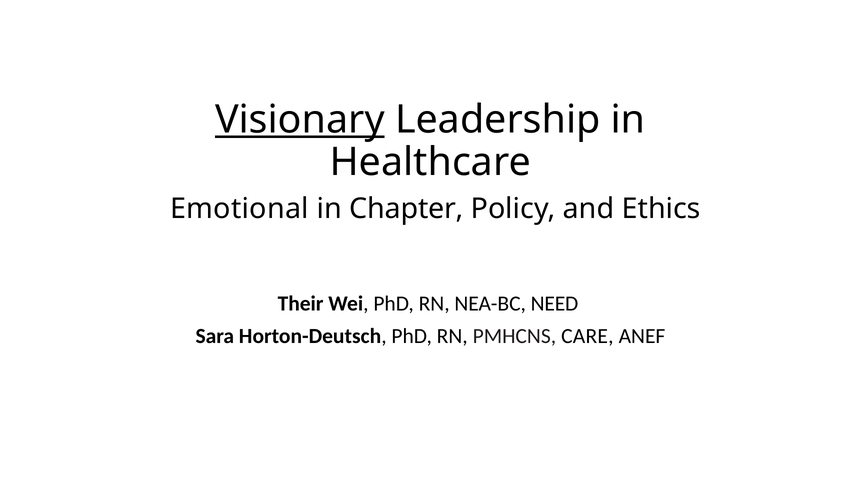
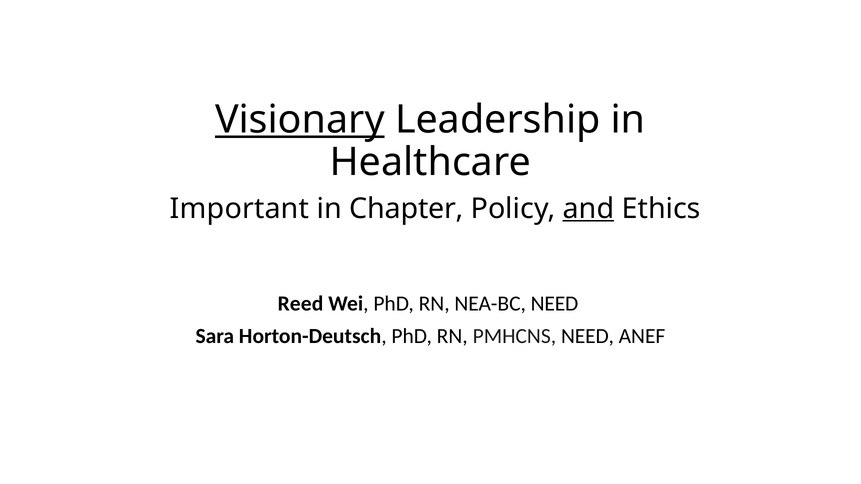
Emotional: Emotional -> Important
and underline: none -> present
Their: Their -> Reed
PMHCNS CARE: CARE -> NEED
